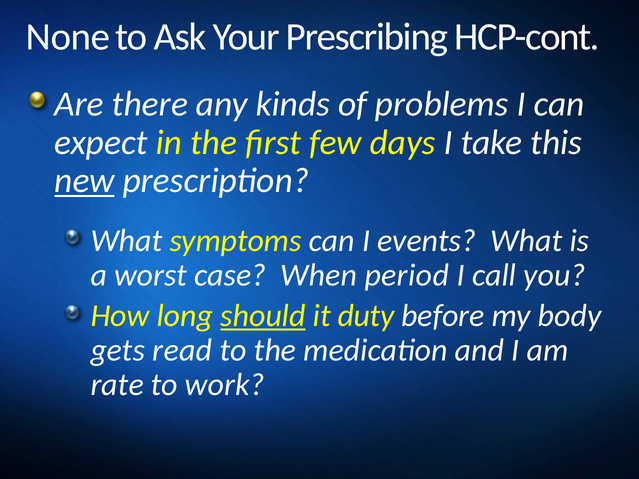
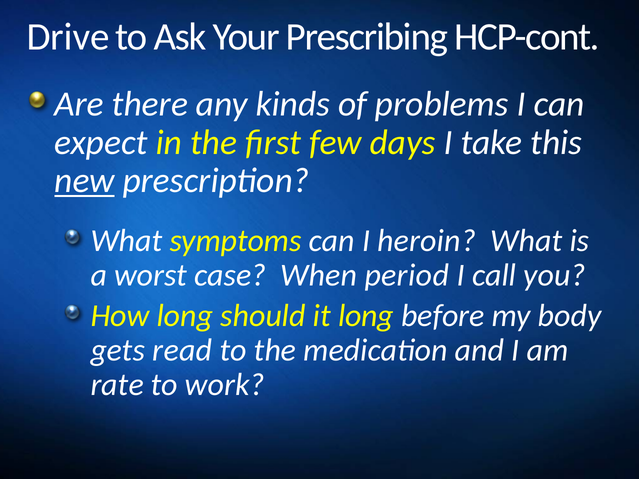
None: None -> Drive
events: events -> heroin
should underline: present -> none
it duty: duty -> long
